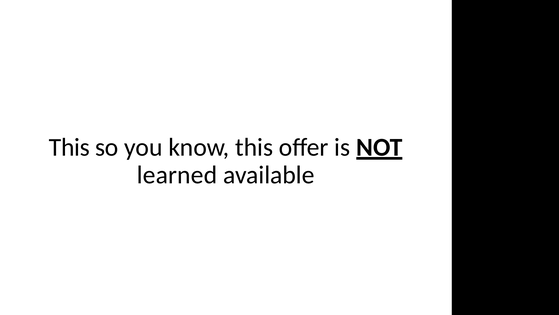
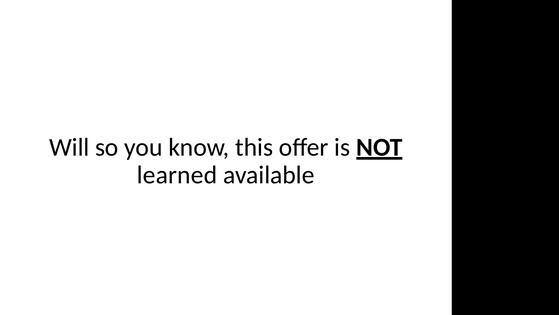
This at (69, 147): This -> Will
